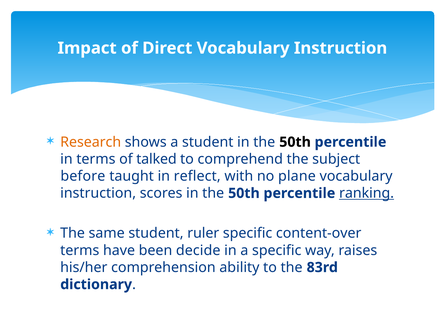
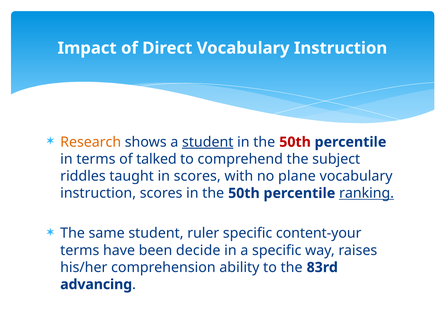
student at (208, 142) underline: none -> present
50th at (295, 142) colour: black -> red
before: before -> riddles
in reflect: reflect -> scores
content‐over: content‐over -> content‐your
dictionary: dictionary -> advancing
